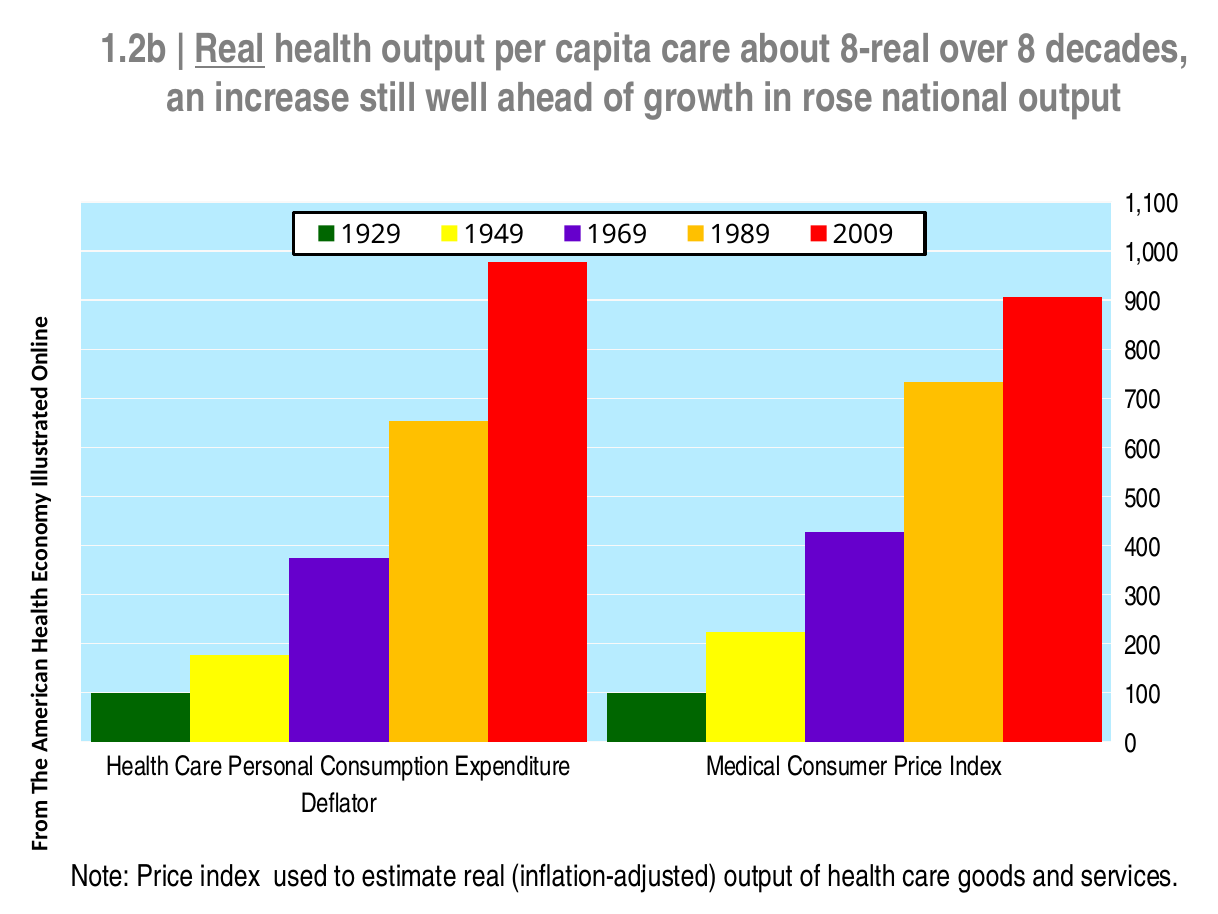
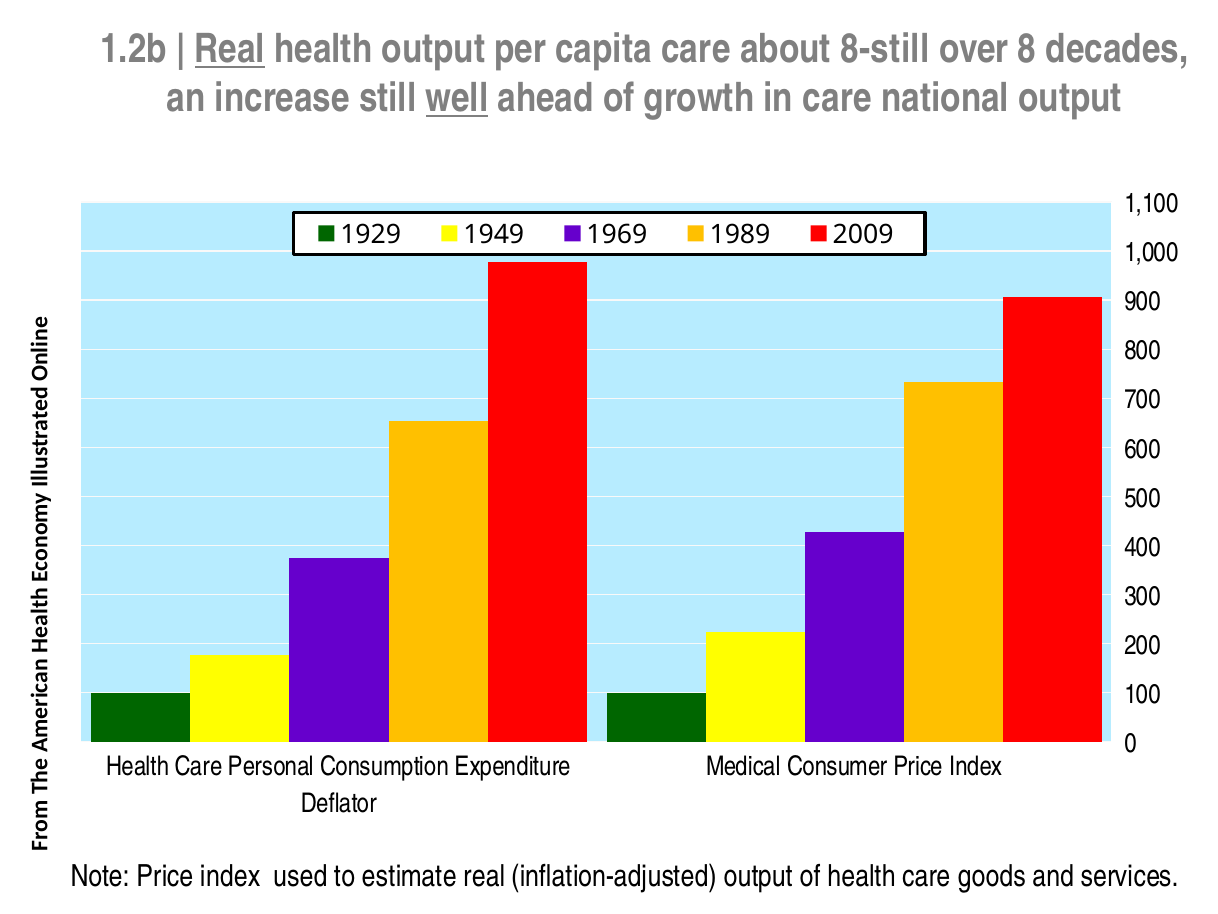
8-real: 8-real -> 8-still
well underline: none -> present
in rose: rose -> care
